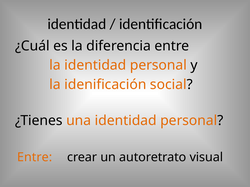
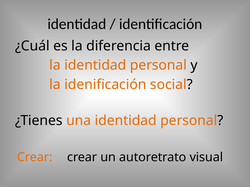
Entre at (35, 158): Entre -> Crear
